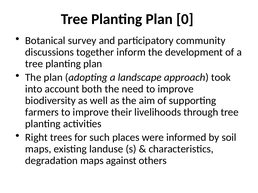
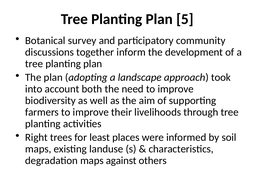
0: 0 -> 5
such: such -> least
